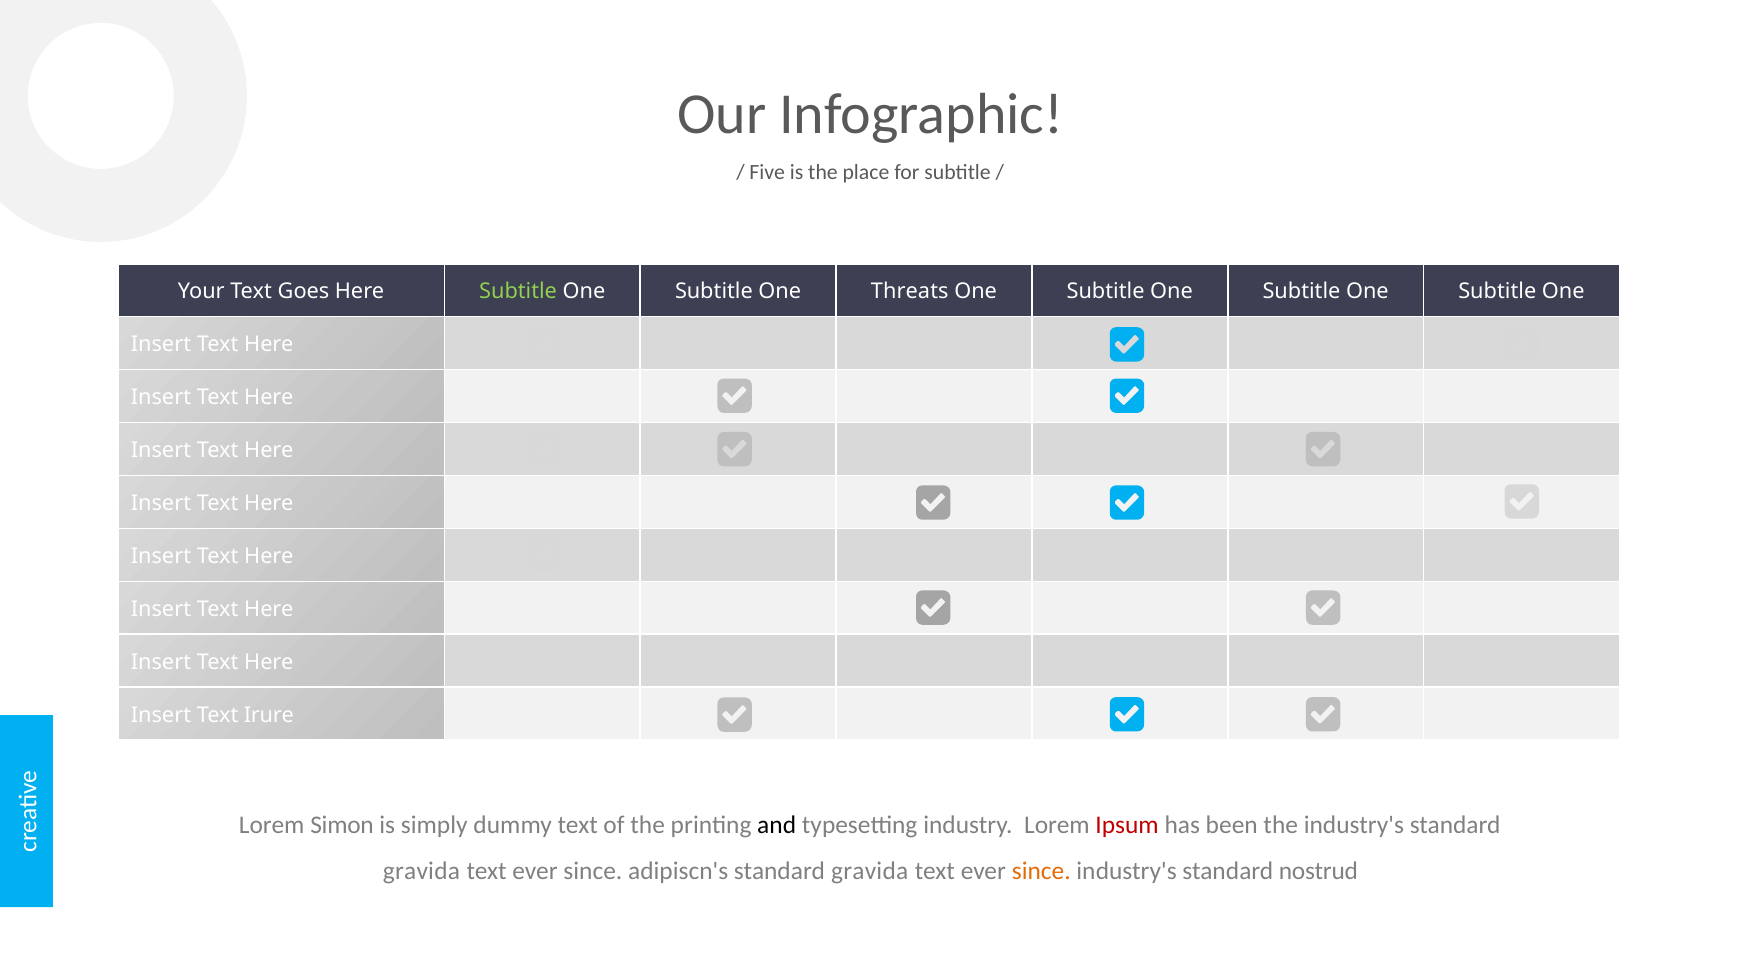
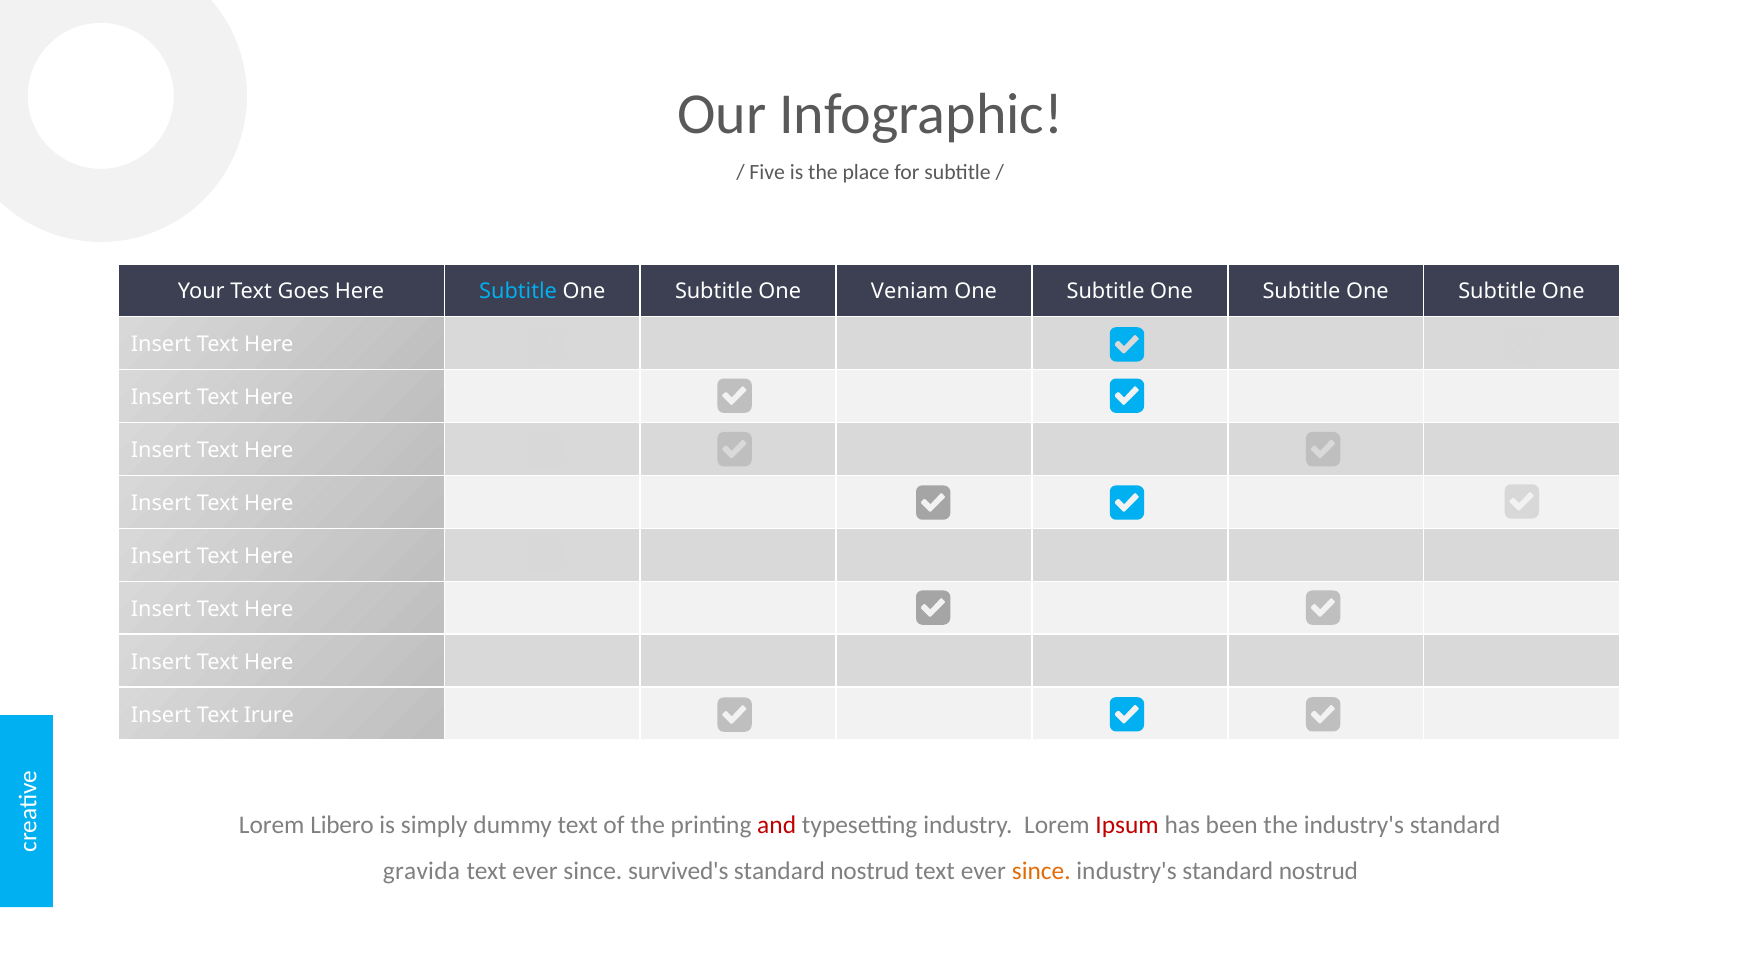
Subtitle at (518, 292) colour: light green -> light blue
Threats: Threats -> Veniam
Simon: Simon -> Libero
and colour: black -> red
adipiscn's: adipiscn's -> survived's
gravida at (870, 871): gravida -> nostrud
